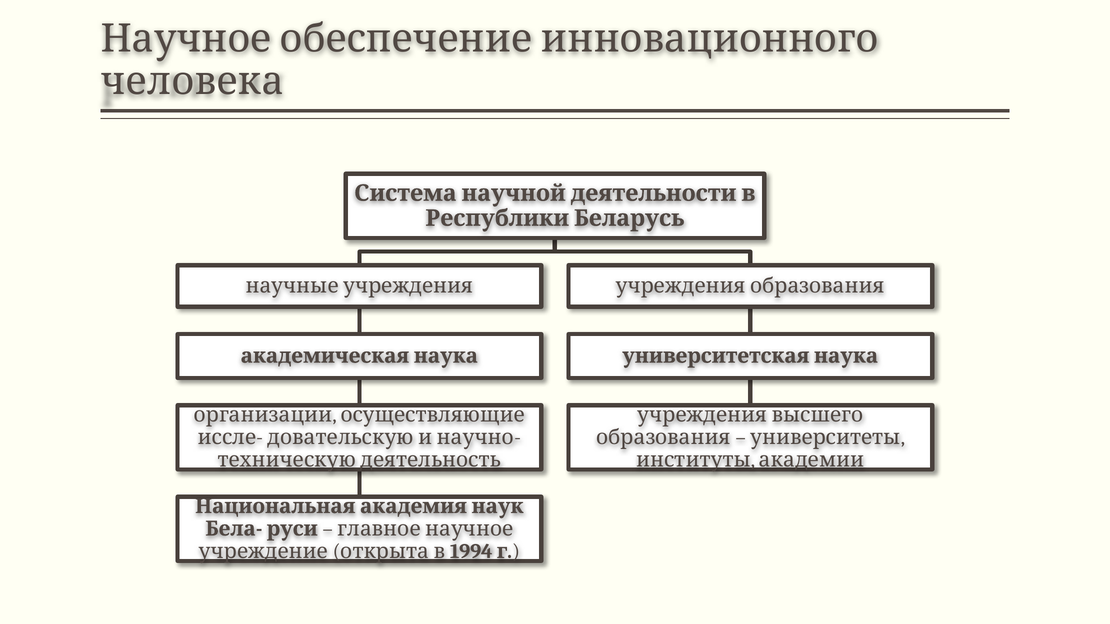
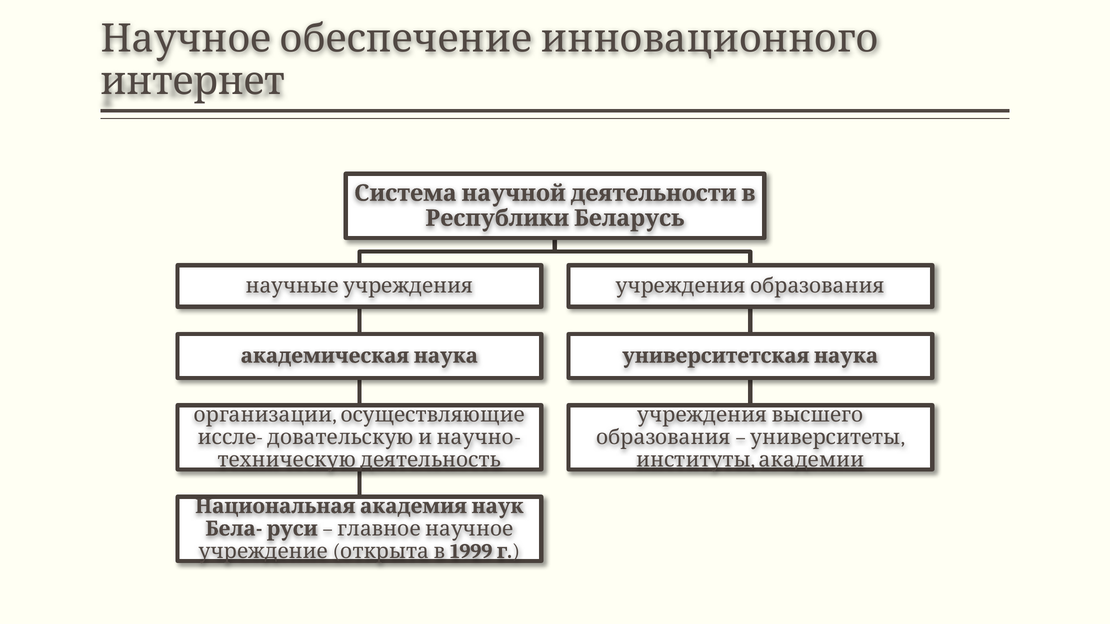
человека: человека -> интернет
1994: 1994 -> 1999
